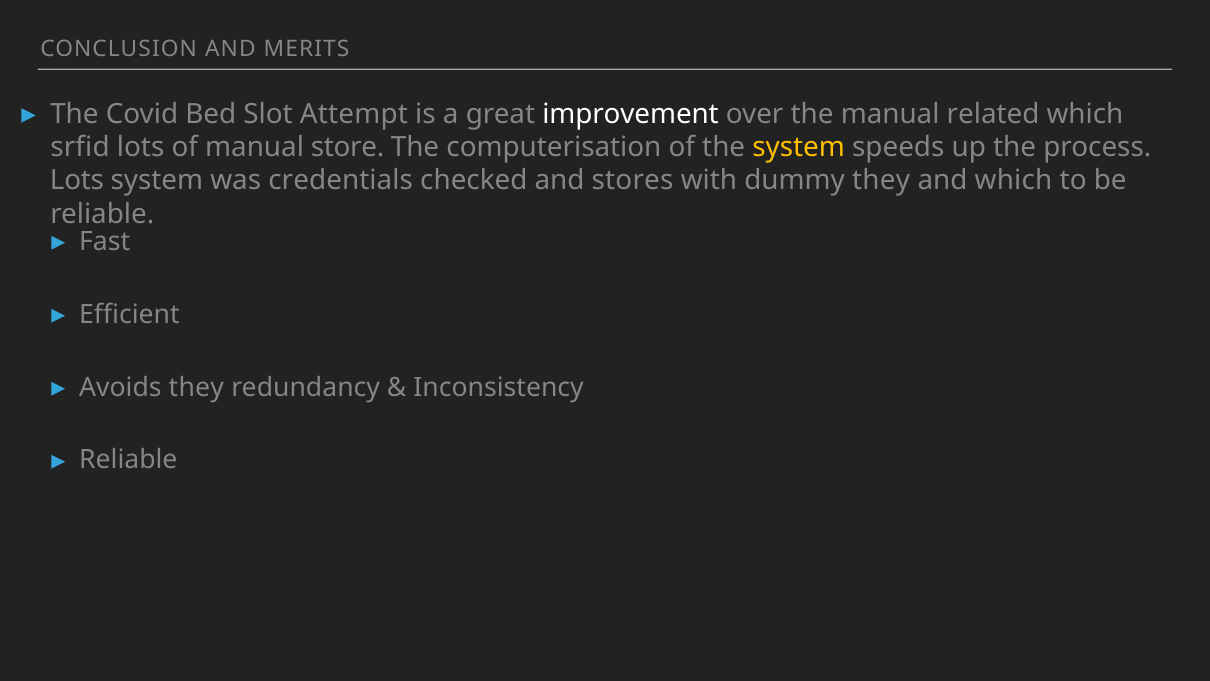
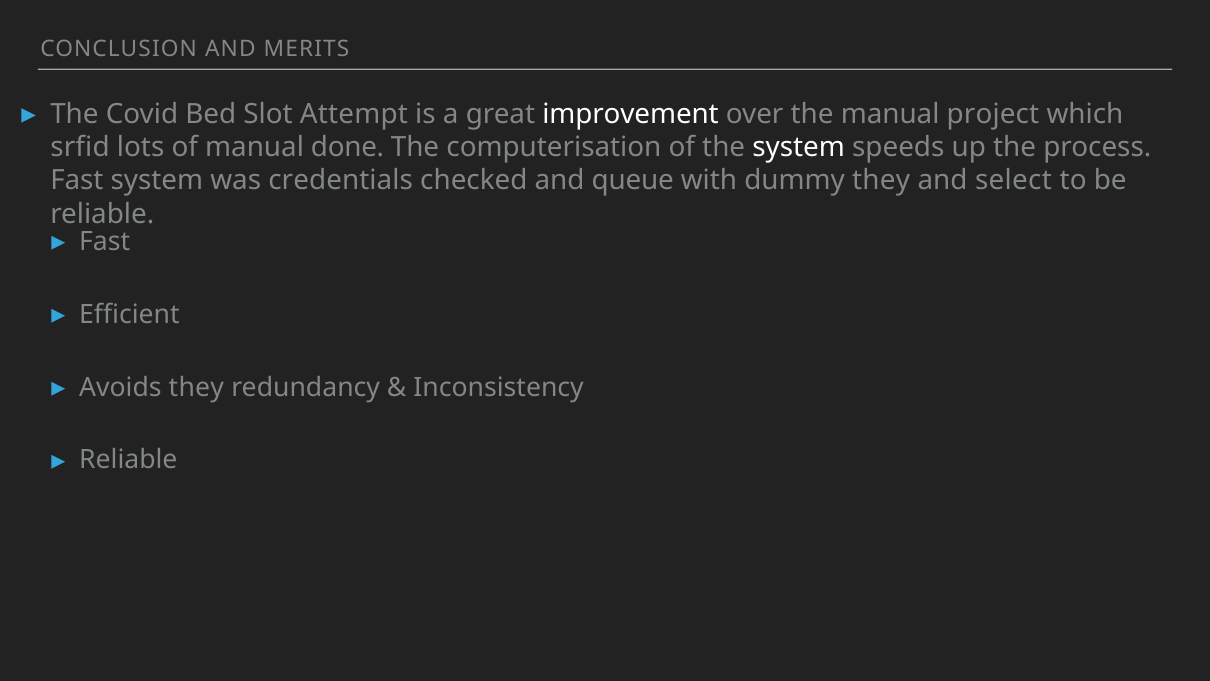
related: related -> project
store: store -> done
system at (799, 147) colour: yellow -> white
Lots at (77, 181): Lots -> Fast
stores: stores -> queue
and which: which -> select
